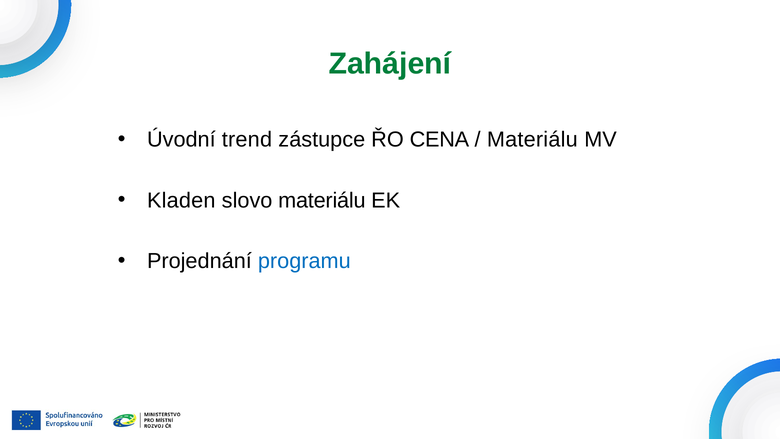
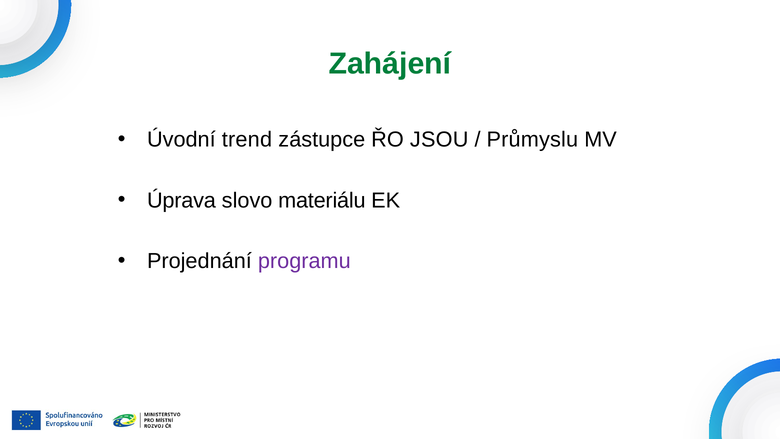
CENA: CENA -> JSOU
Materiálu at (532, 140): Materiálu -> Průmyslu
Kladen: Kladen -> Úprava
programu colour: blue -> purple
